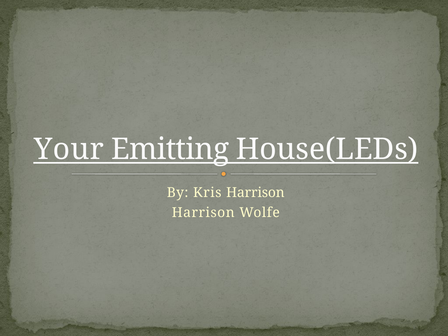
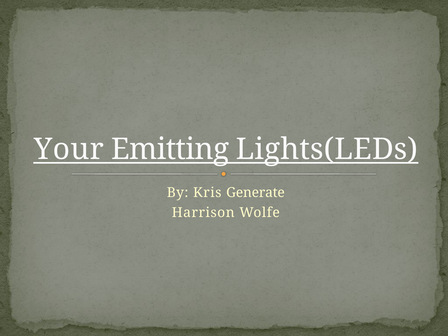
House(LEDs: House(LEDs -> Lights(LEDs
Kris Harrison: Harrison -> Generate
